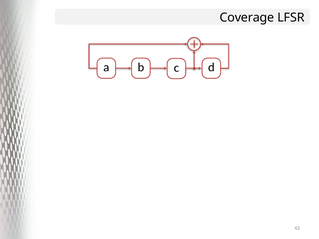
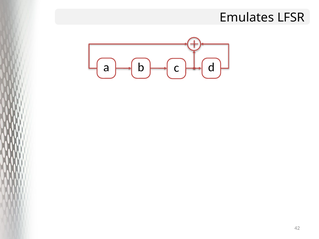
Coverage: Coverage -> Emulates
